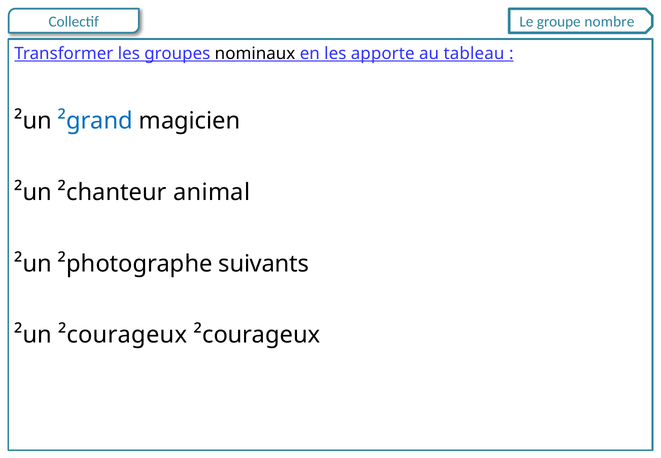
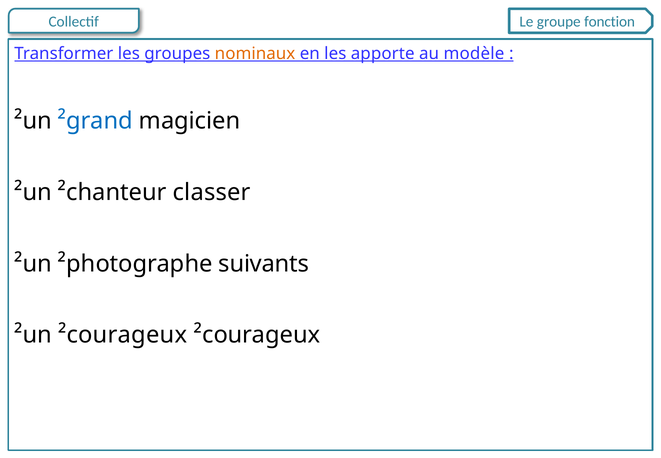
nombre: nombre -> fonction
nominaux colour: black -> orange
tableau: tableau -> modèle
animal: animal -> classer
